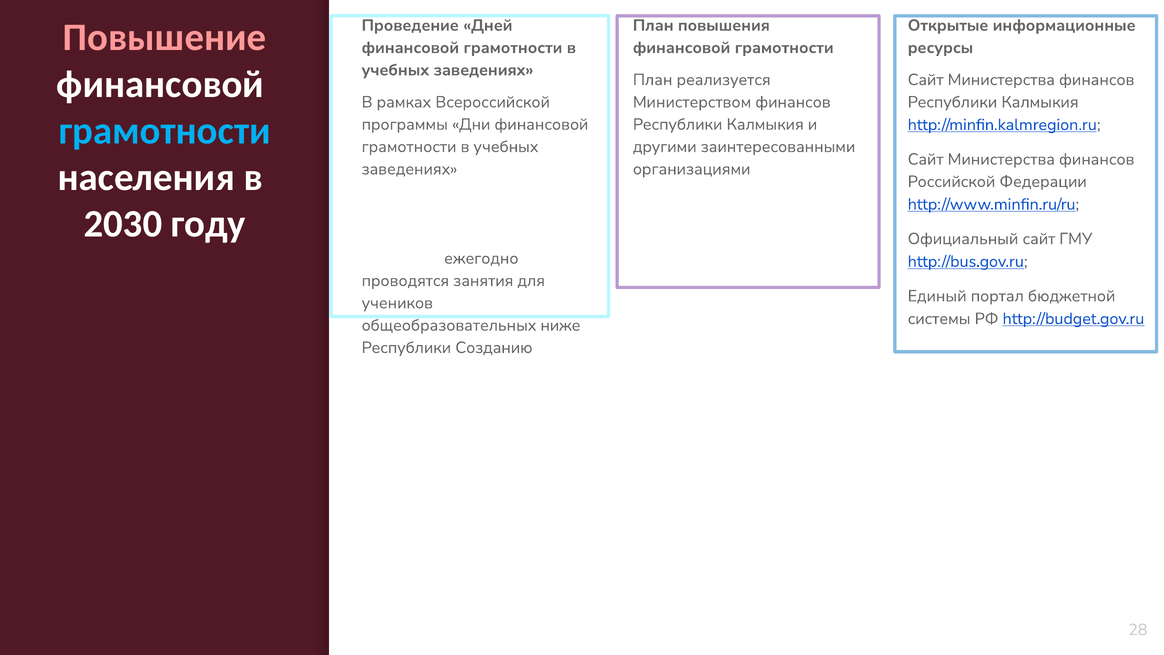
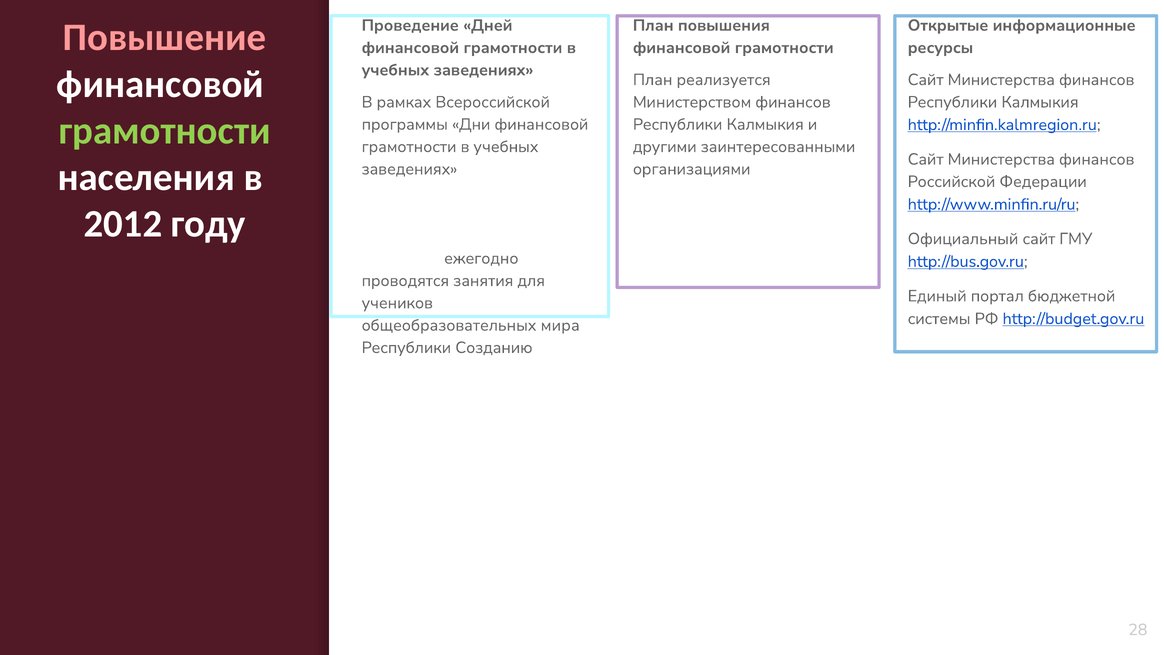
грамотности at (165, 131) colour: light blue -> light green
2030: 2030 -> 2012
ниже: ниже -> мира
